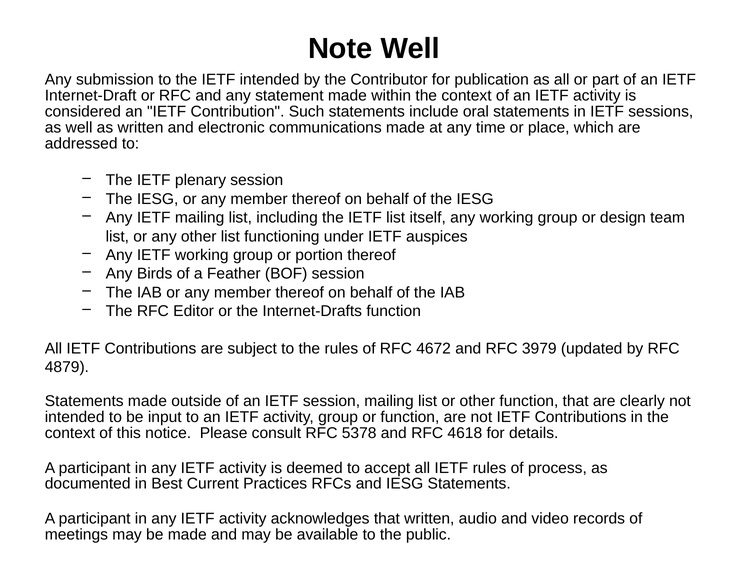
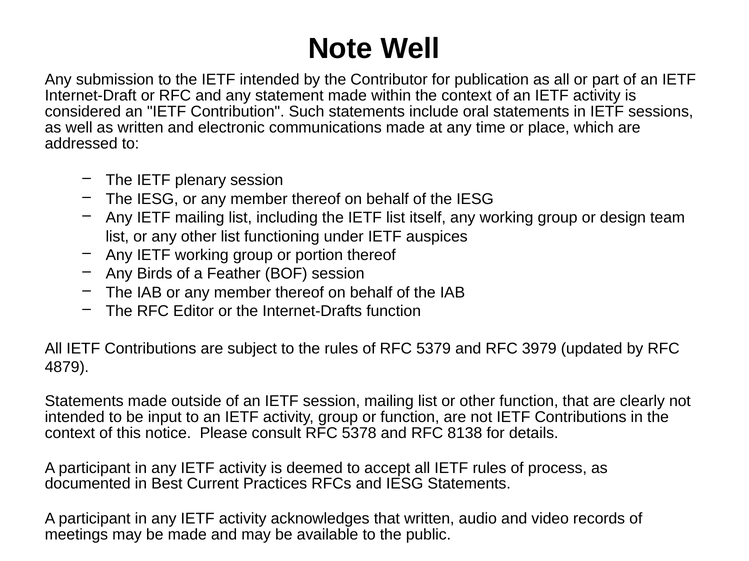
4672: 4672 -> 5379
4618: 4618 -> 8138
